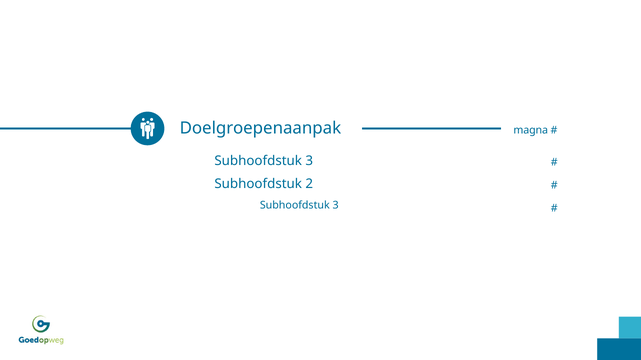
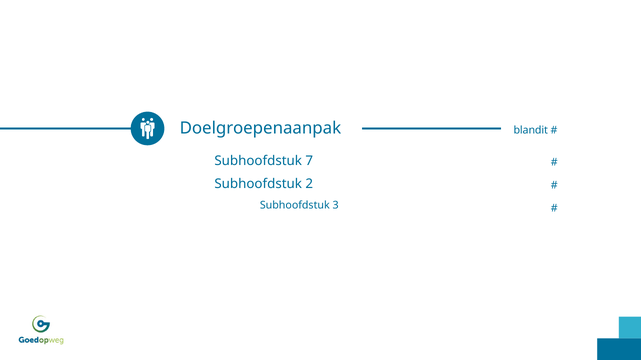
magna: magna -> blandit
3 at (309, 161): 3 -> 7
